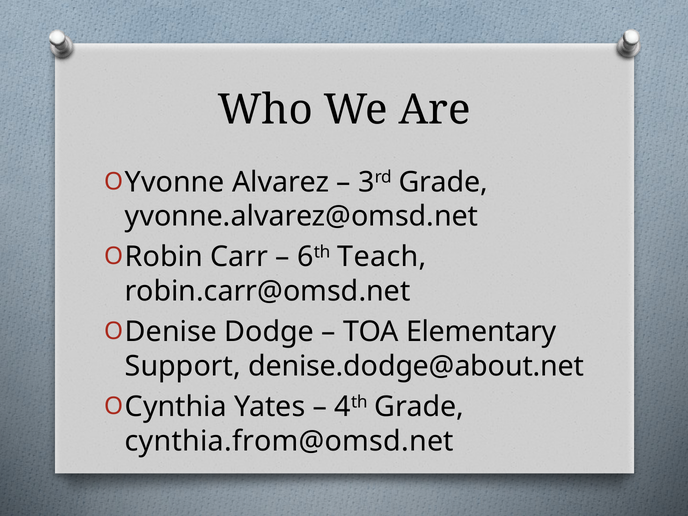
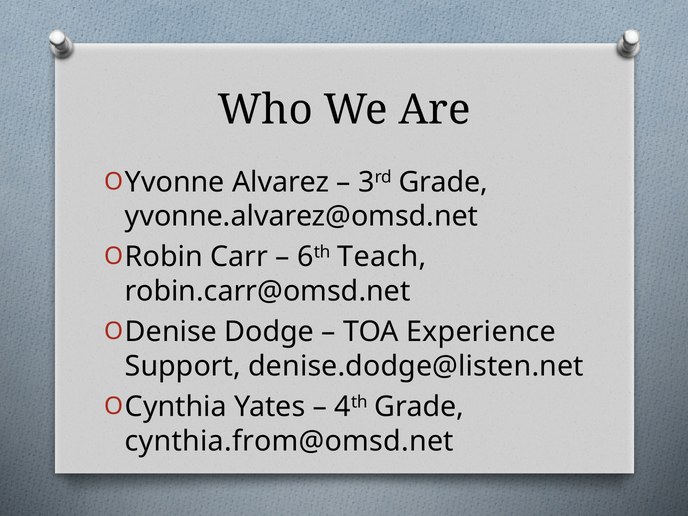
Elementary: Elementary -> Experience
denise.dodge@about.net: denise.dodge@about.net -> denise.dodge@listen.net
